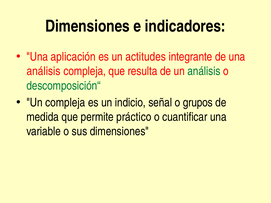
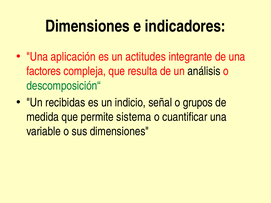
análisis at (44, 71): análisis -> factores
análisis at (204, 71) colour: green -> black
Un compleja: compleja -> recibidas
práctico: práctico -> sistema
